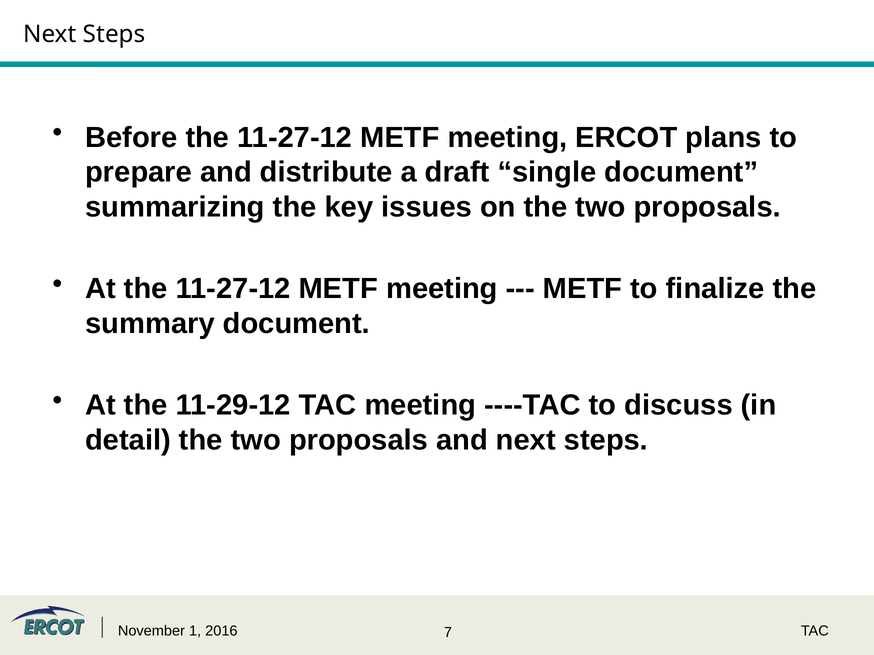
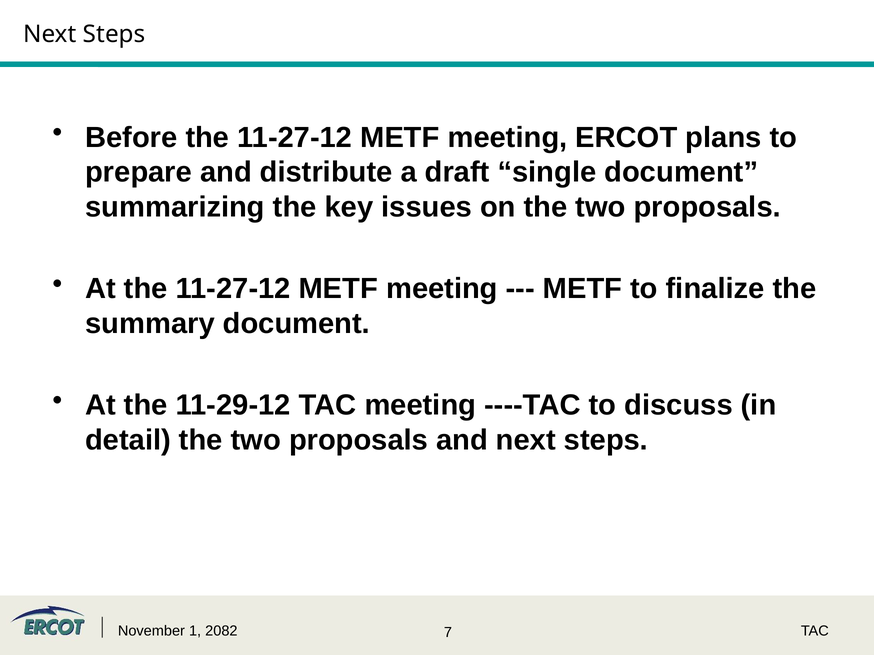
2016: 2016 -> 2082
